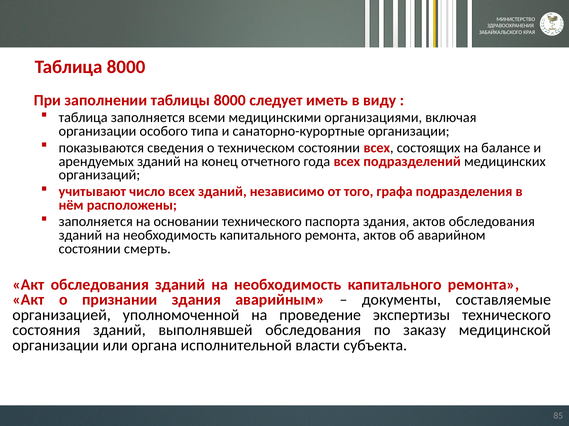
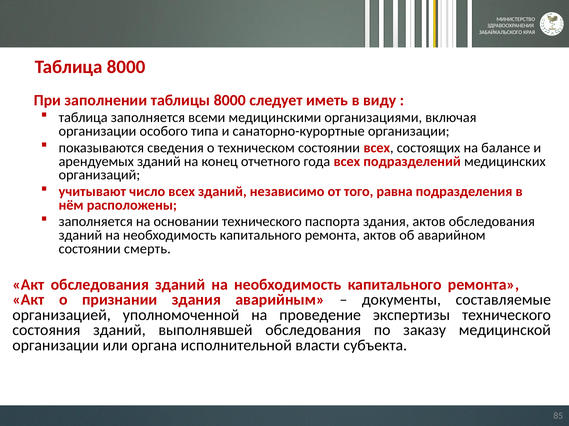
графа: графа -> равна
